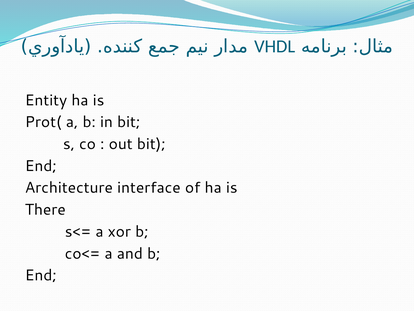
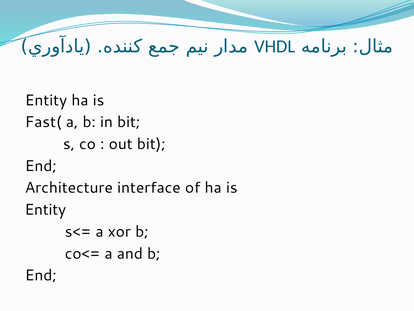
Prot(: Prot( -> Fast(
There at (45, 209): There -> Entity
